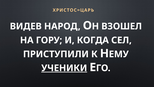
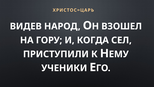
УЧЕНИКИ underline: present -> none
